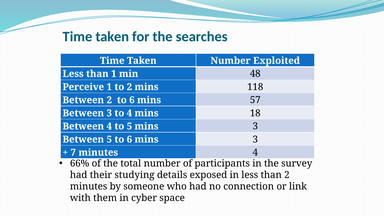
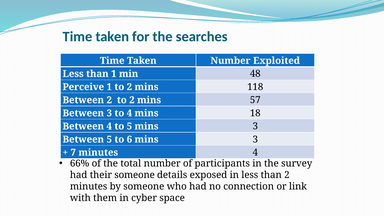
2 to 6: 6 -> 2
their studying: studying -> someone
